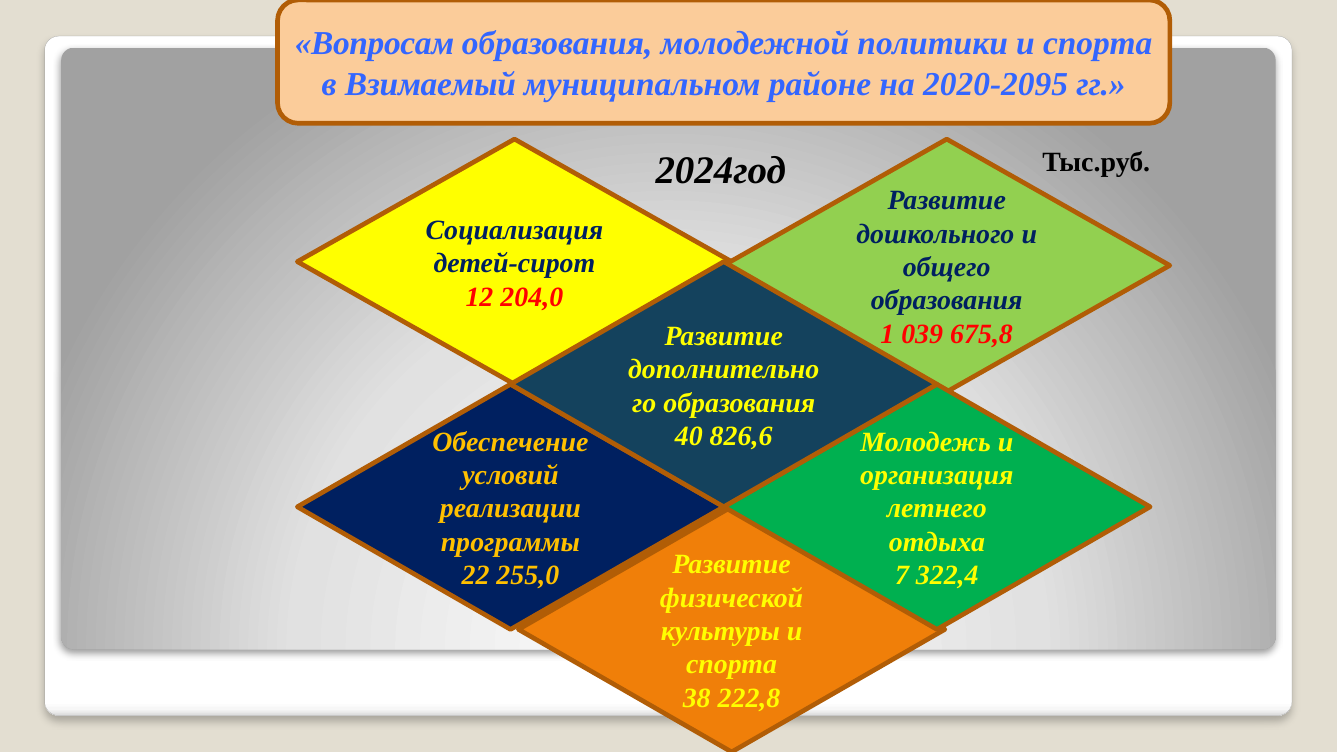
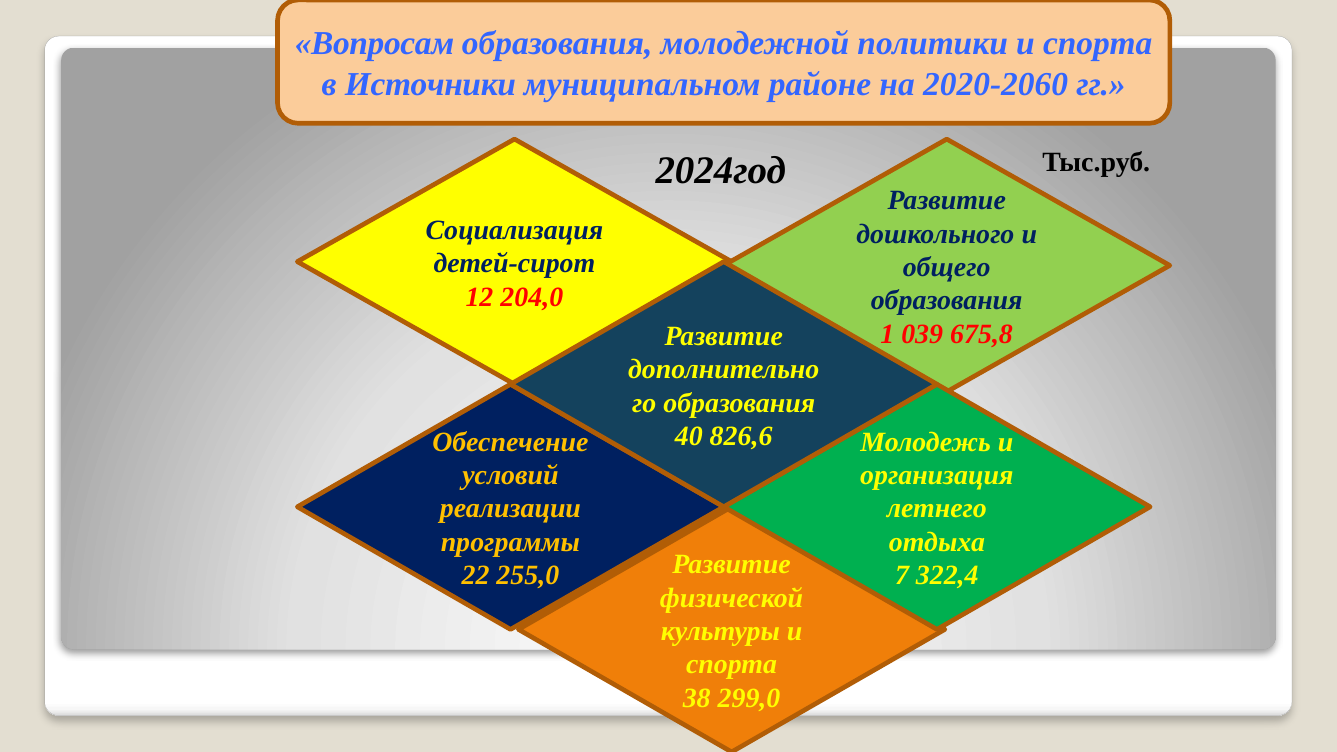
Взимаемый: Взимаемый -> Источники
2020-2095: 2020-2095 -> 2020-2060
222,8: 222,8 -> 299,0
